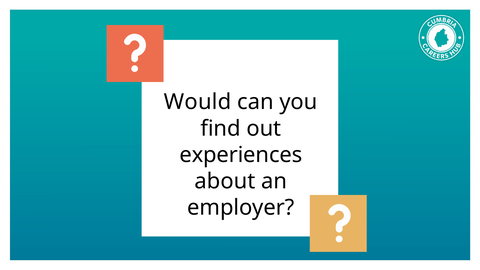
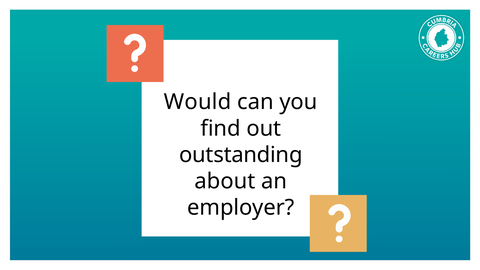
experiences: experiences -> outstanding
